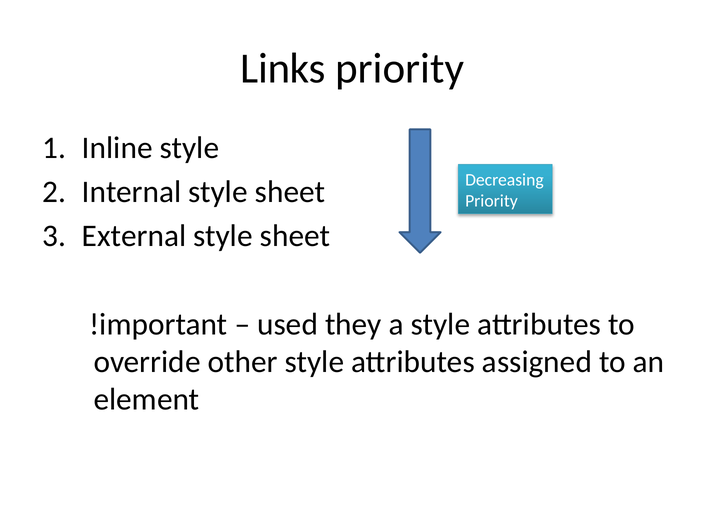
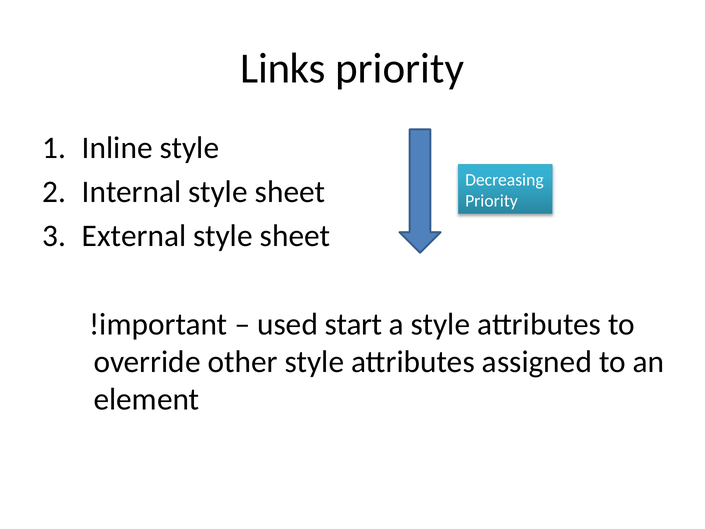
they: they -> start
